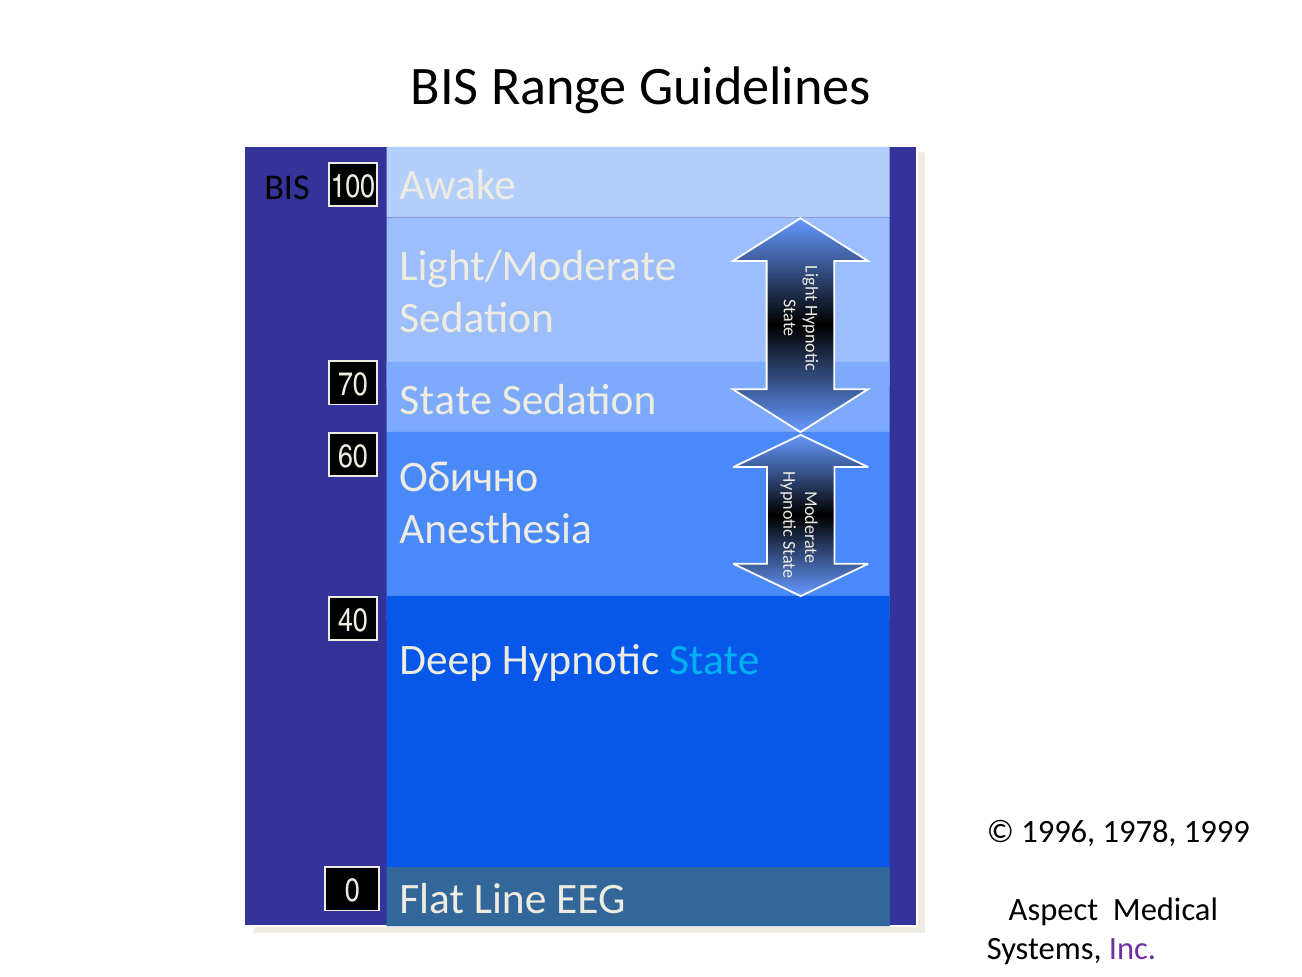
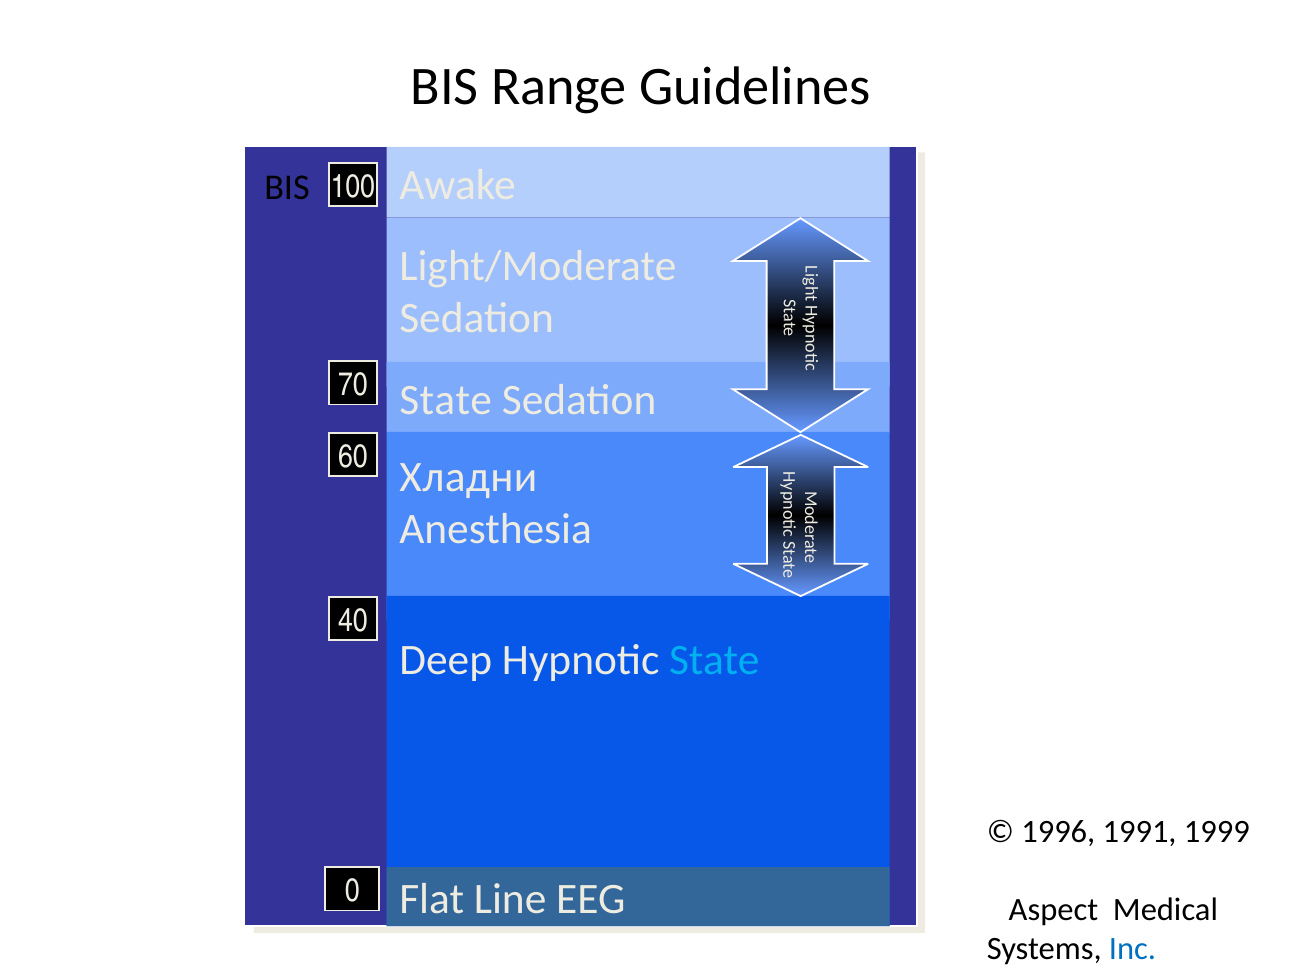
Обично: Обично -> Хладни
1978: 1978 -> 1991
Inc colour: purple -> blue
